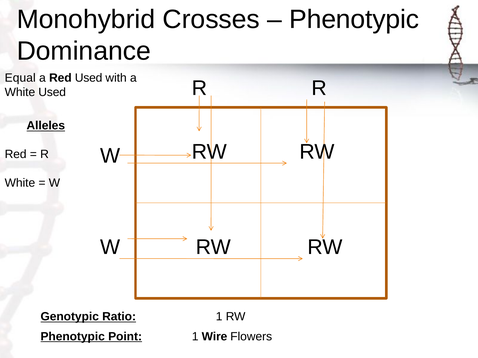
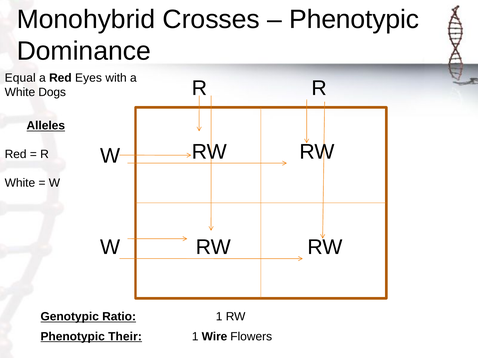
Red Used: Used -> Eyes
White Used: Used -> Dogs
Point: Point -> Their
